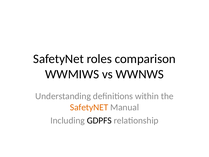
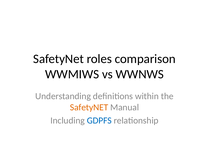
GDPFS colour: black -> blue
